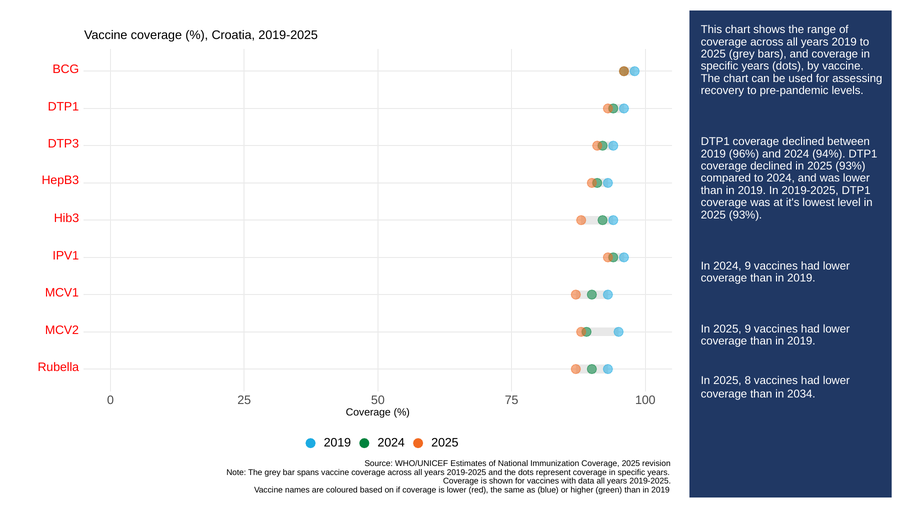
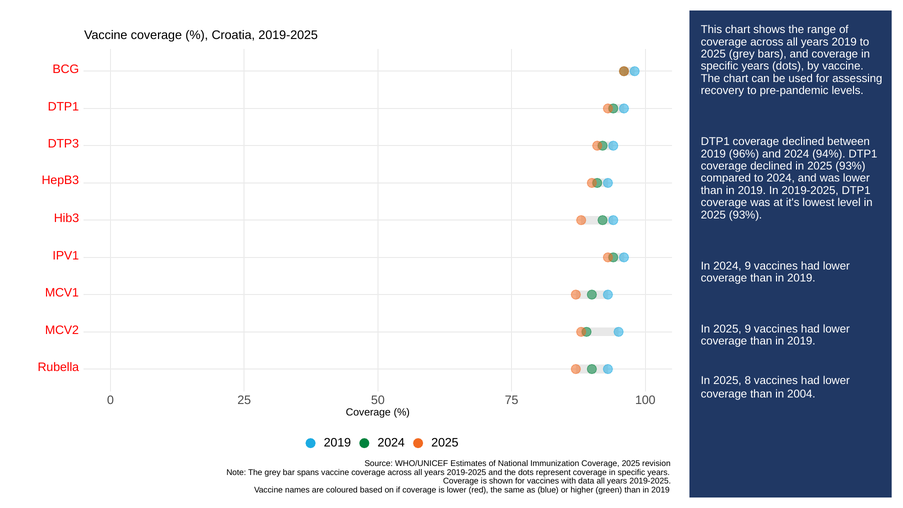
2034: 2034 -> 2004
